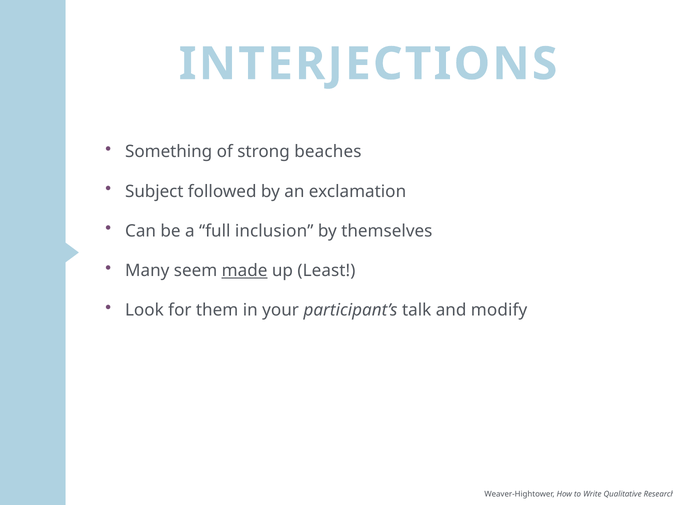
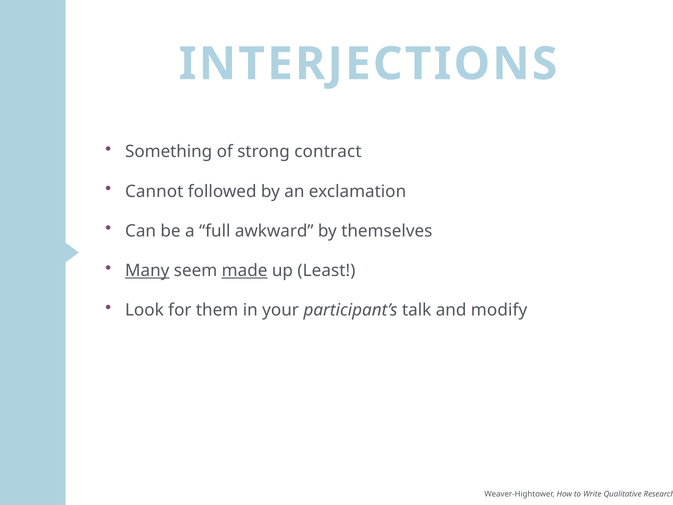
beaches: beaches -> contract
Subject: Subject -> Cannot
inclusion: inclusion -> awkward
Many underline: none -> present
